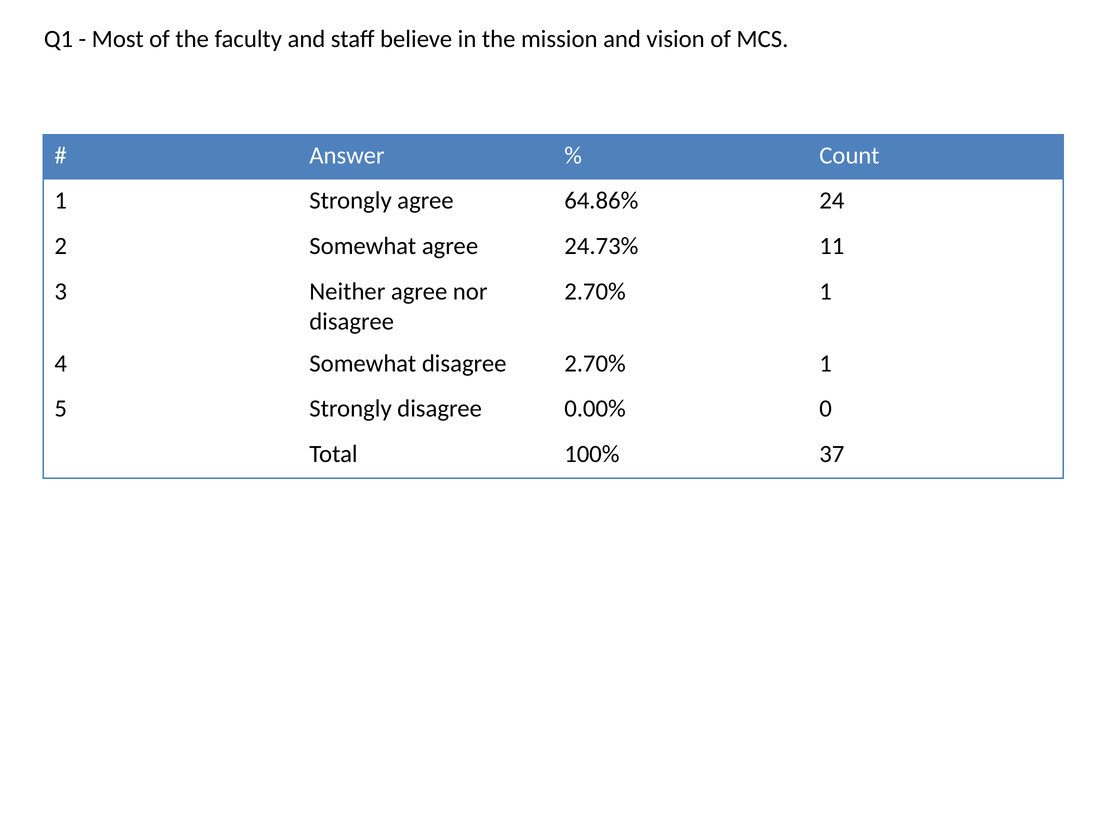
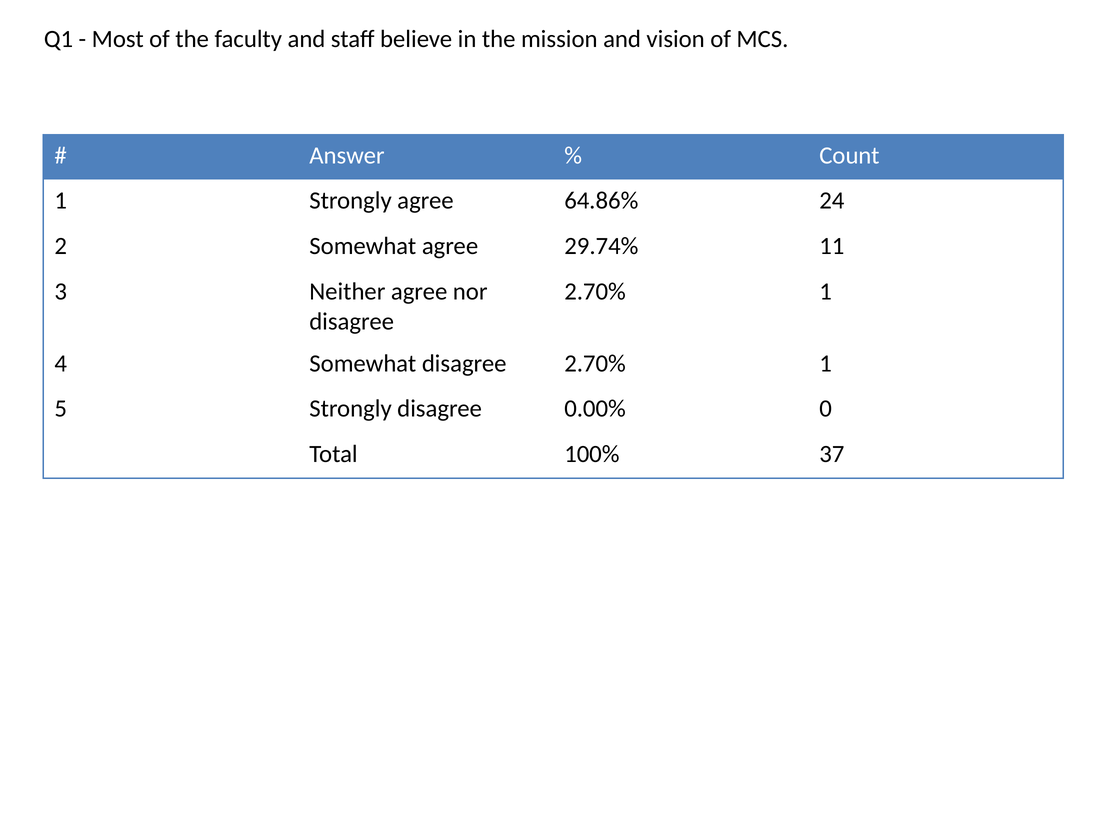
24.73%: 24.73% -> 29.74%
